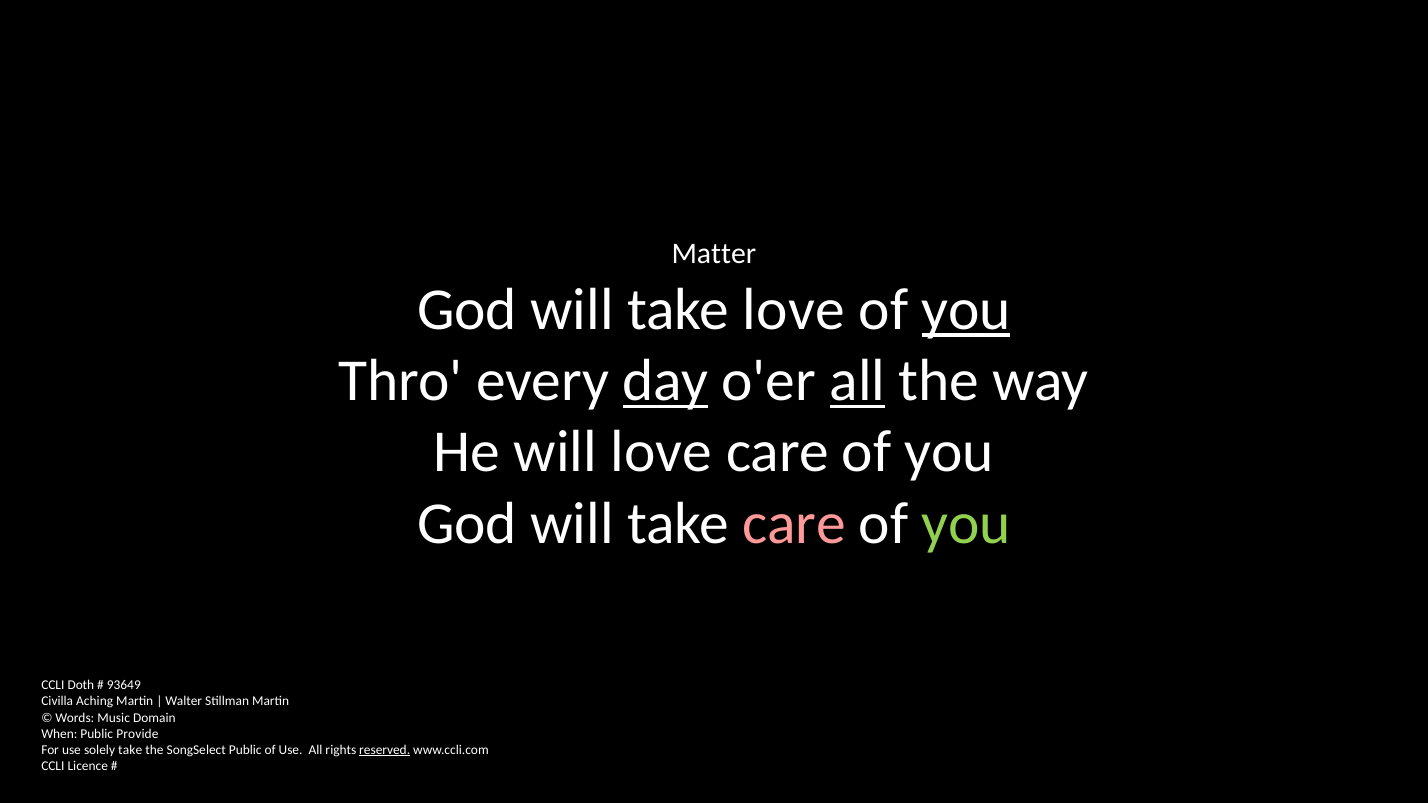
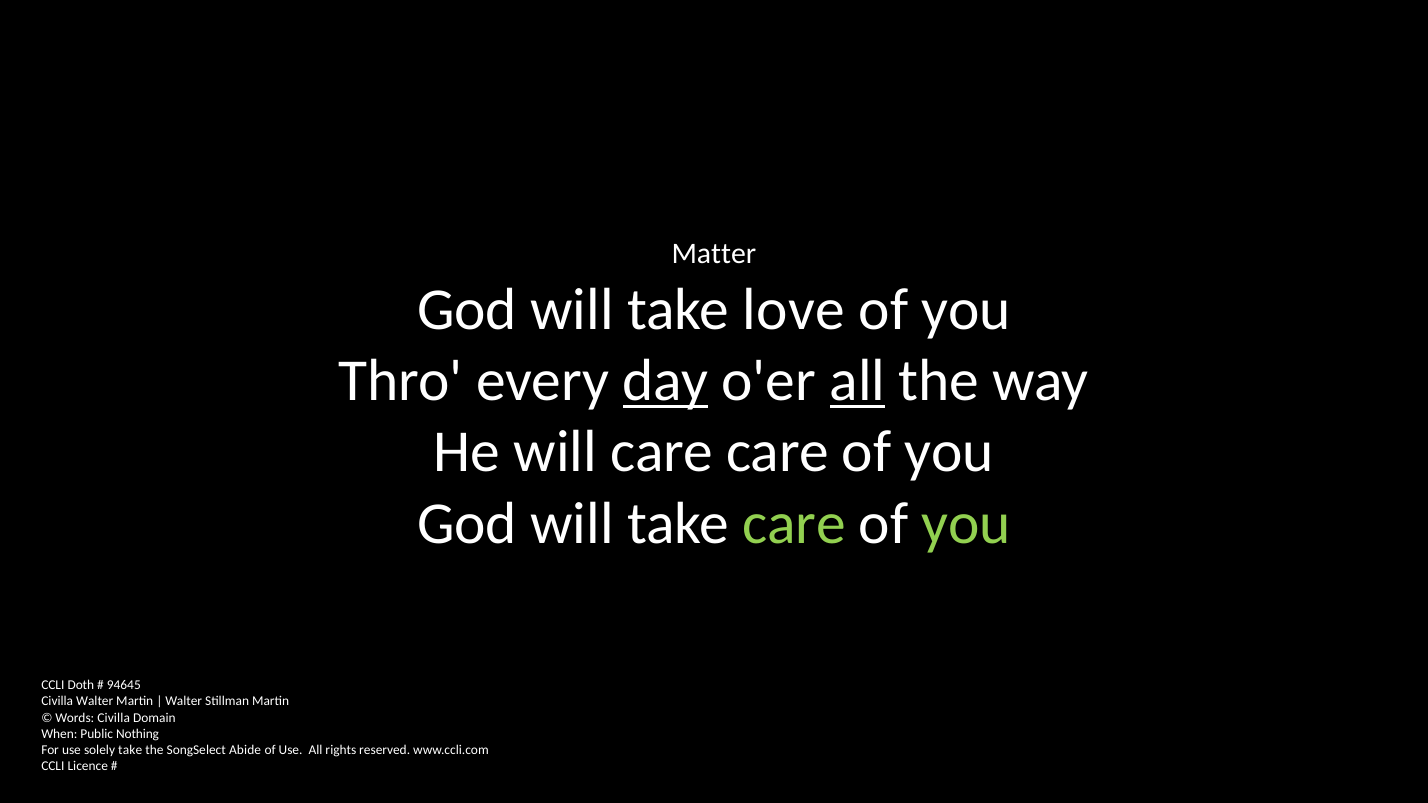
you at (966, 310) underline: present -> none
will love: love -> care
care at (794, 524) colour: pink -> light green
93649: 93649 -> 94645
Civilla Aching: Aching -> Walter
Words Music: Music -> Civilla
Provide: Provide -> Nothing
SongSelect Public: Public -> Abide
reserved underline: present -> none
